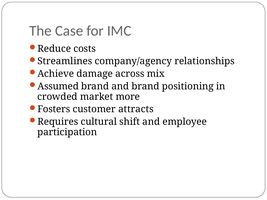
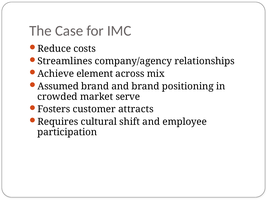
damage: damage -> element
more: more -> serve
